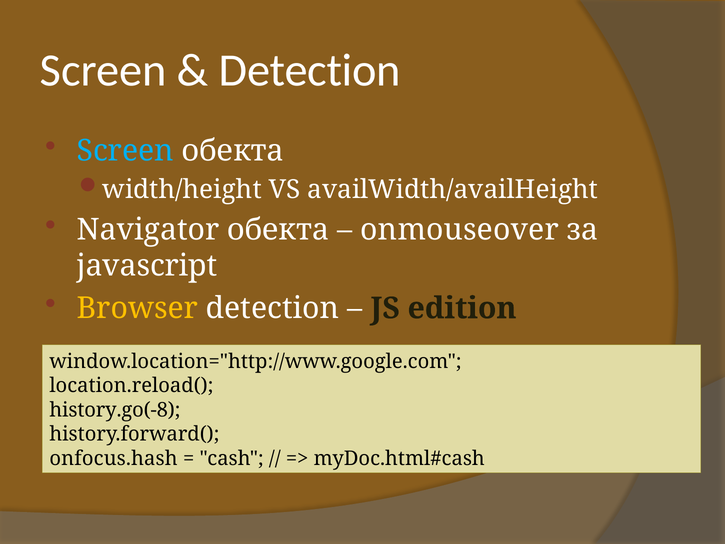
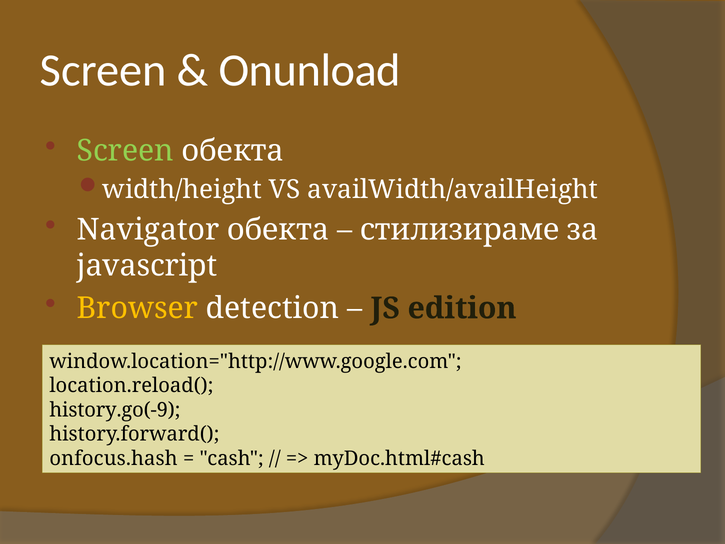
Detection at (310, 70): Detection -> Onunload
Screen at (125, 151) colour: light blue -> light green
onmouseover: onmouseover -> стилизираме
history.go(-8: history.go(-8 -> history.go(-9
